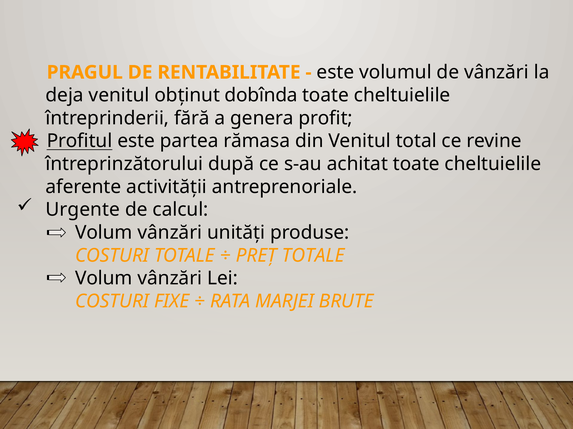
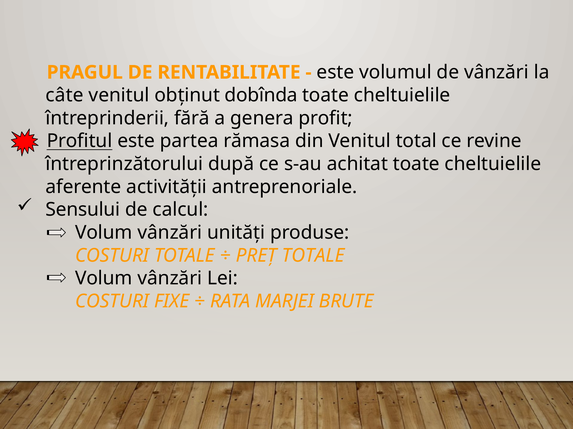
deja: deja -> câte
Urgente: Urgente -> Sensului
